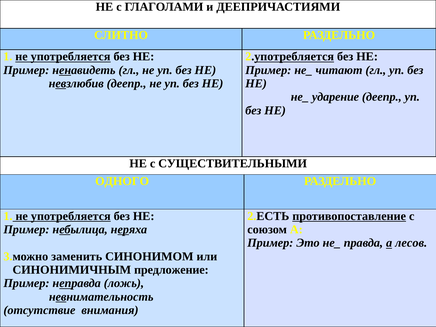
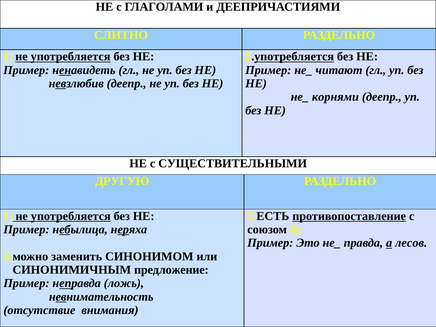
ударение: ударение -> корнями
ОДНОГО: ОДНОГО -> ДРУГУЮ
